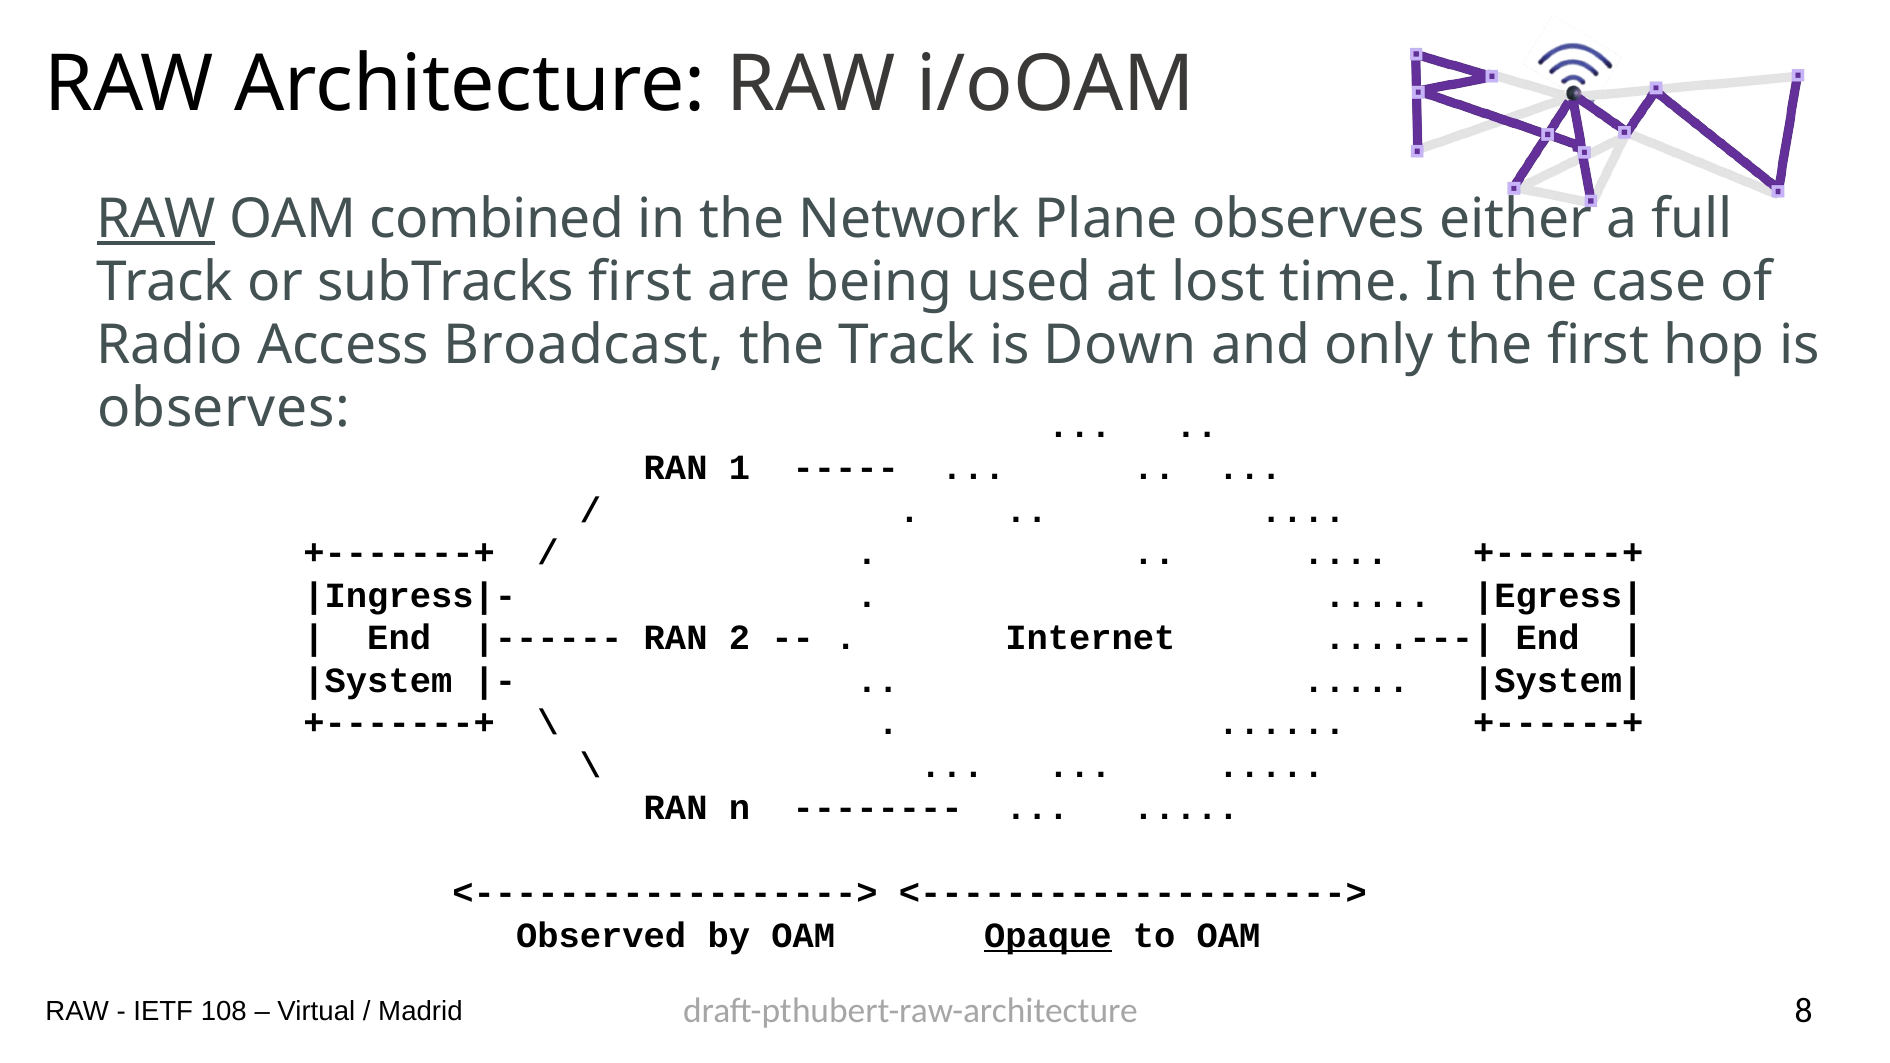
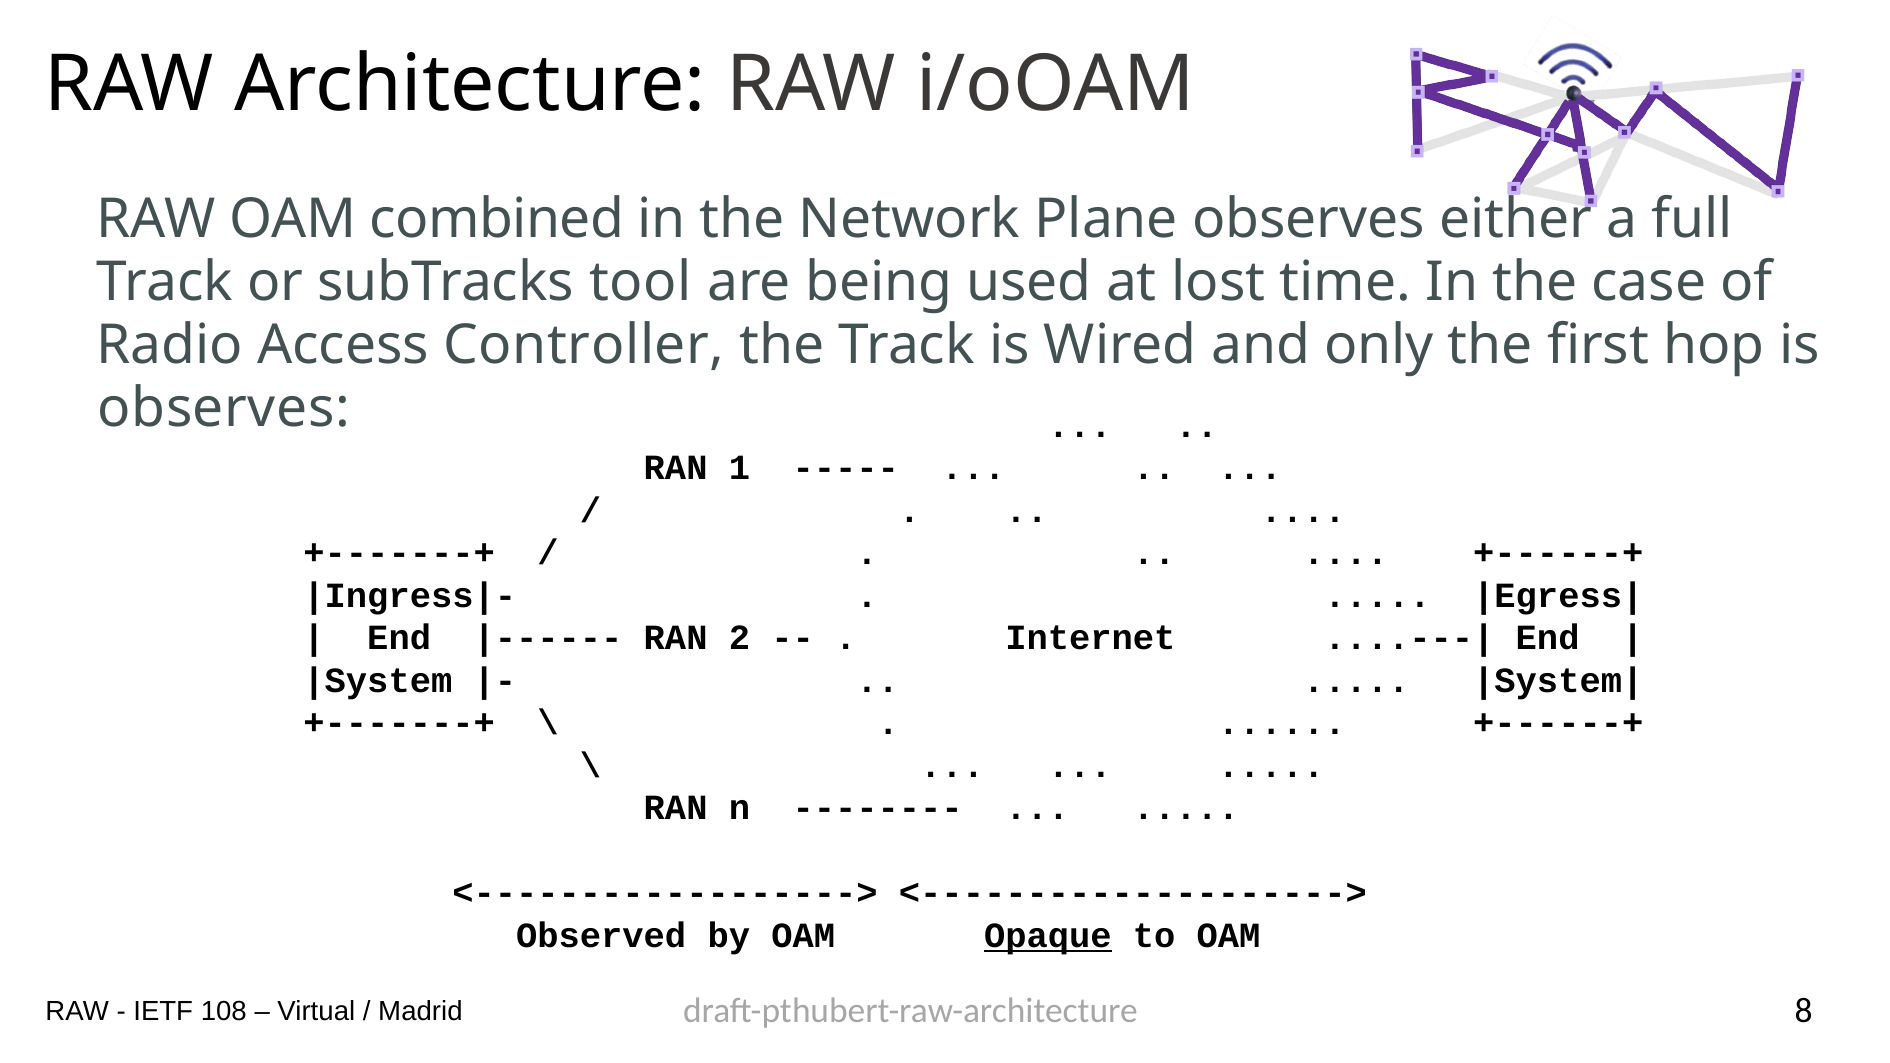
RAW at (156, 219) underline: present -> none
subTracks first: first -> tool
Broadcast: Broadcast -> Controller
Down: Down -> Wired
